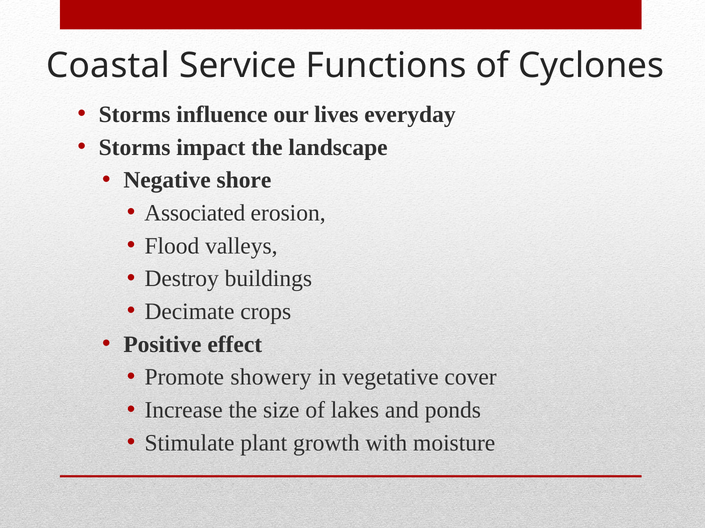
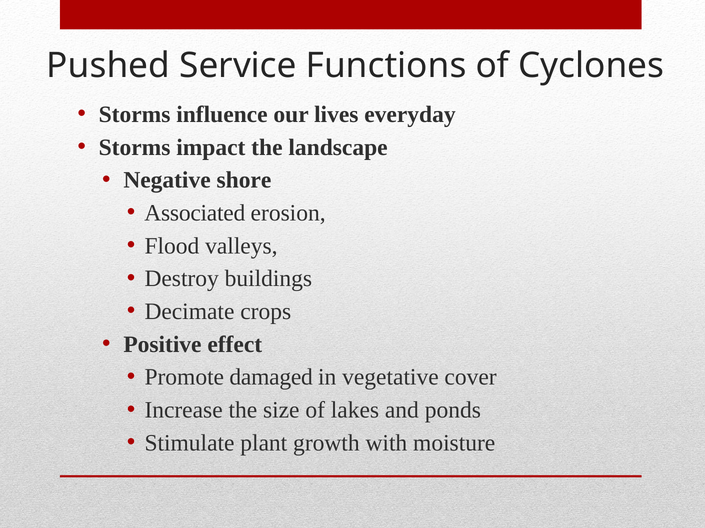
Coastal: Coastal -> Pushed
showery: showery -> damaged
